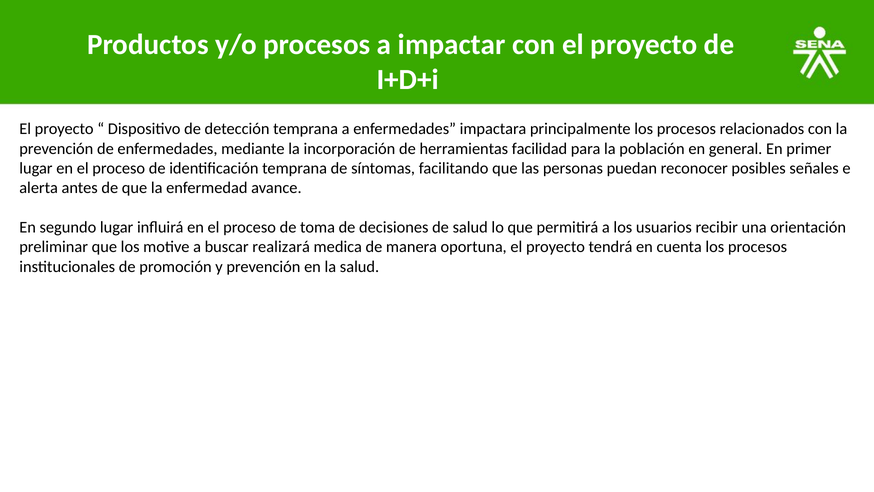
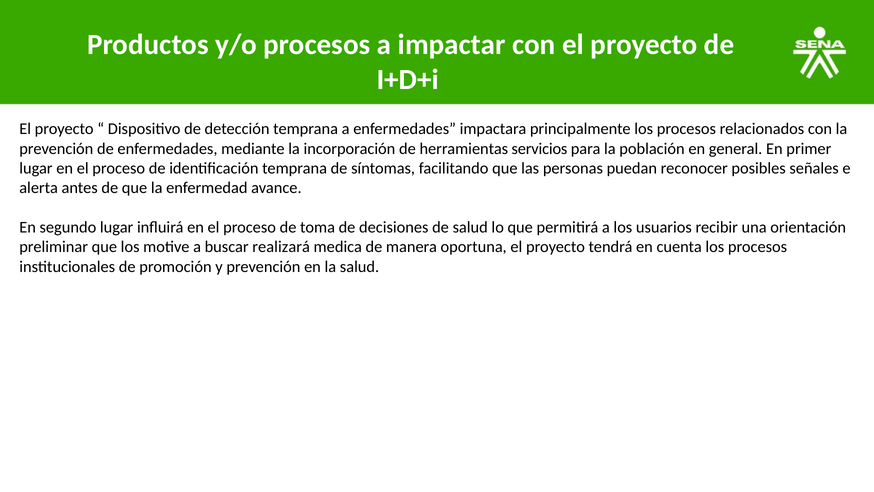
facilidad: facilidad -> servicios
